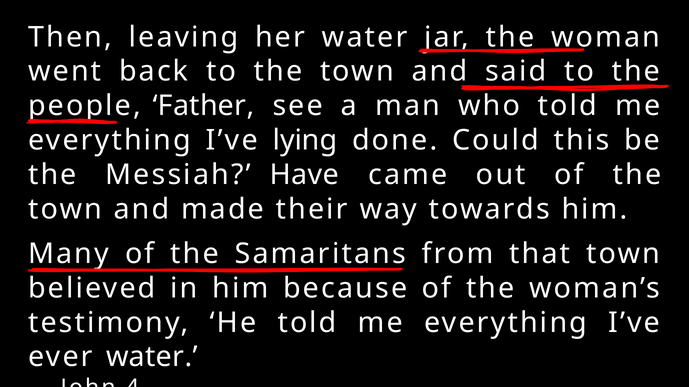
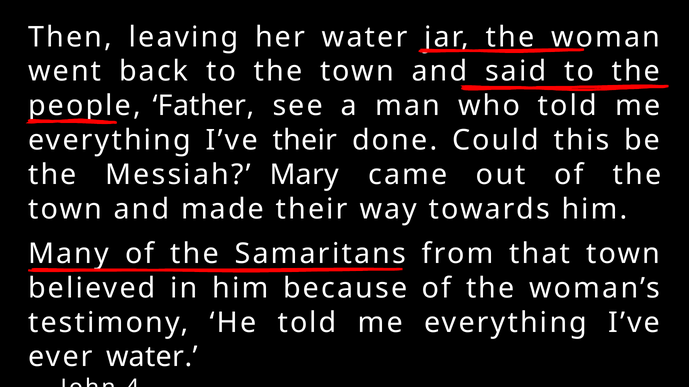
I’ve lying: lying -> their
Have: Have -> Mary
